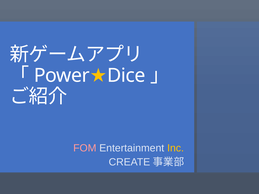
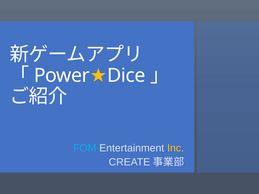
FOM colour: pink -> light blue
